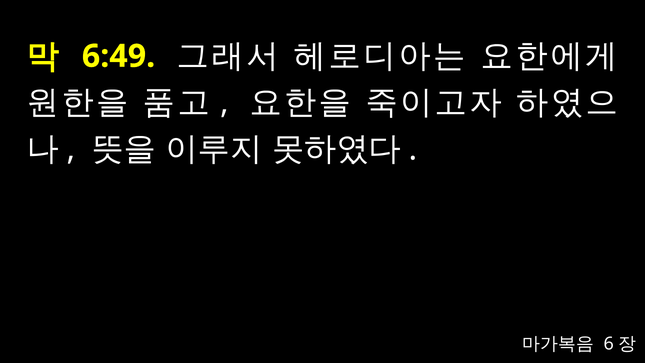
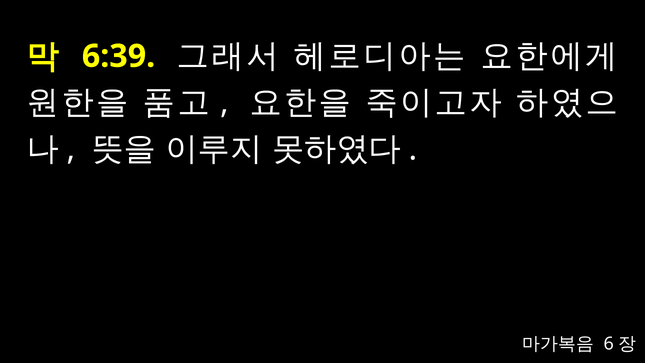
6:49: 6:49 -> 6:39
